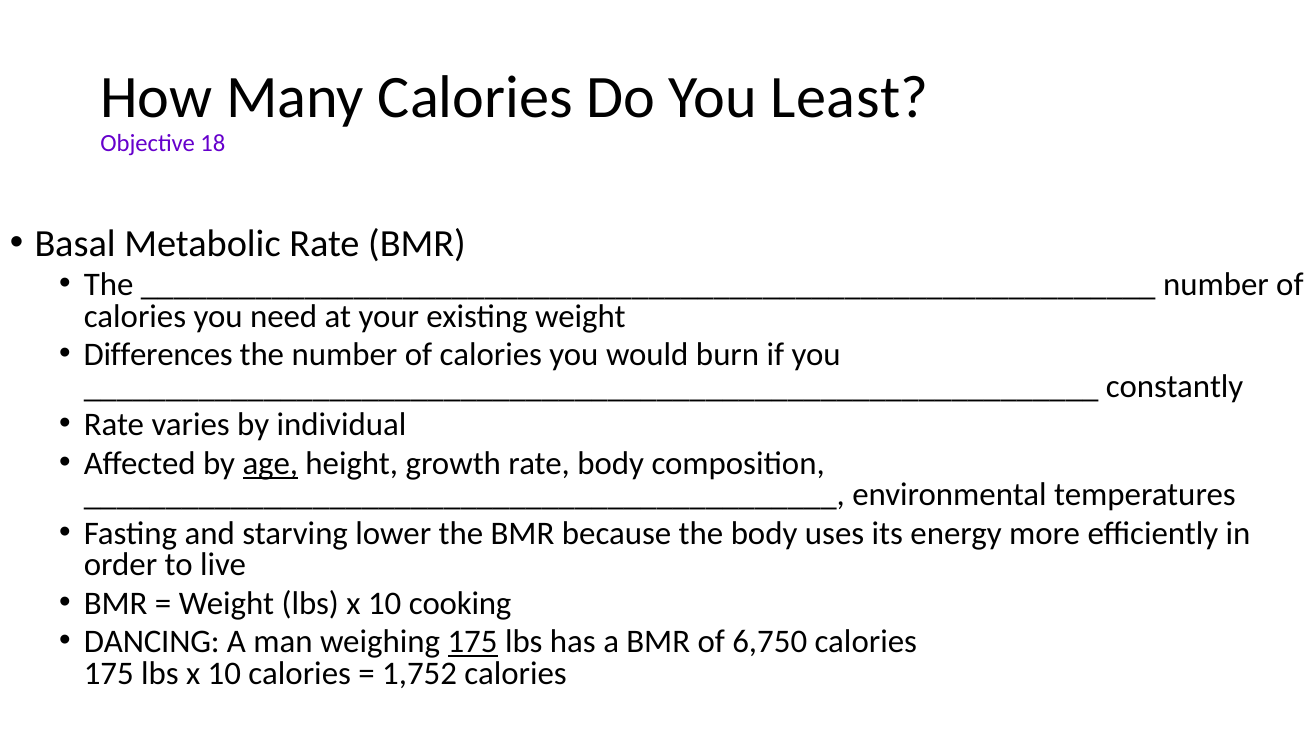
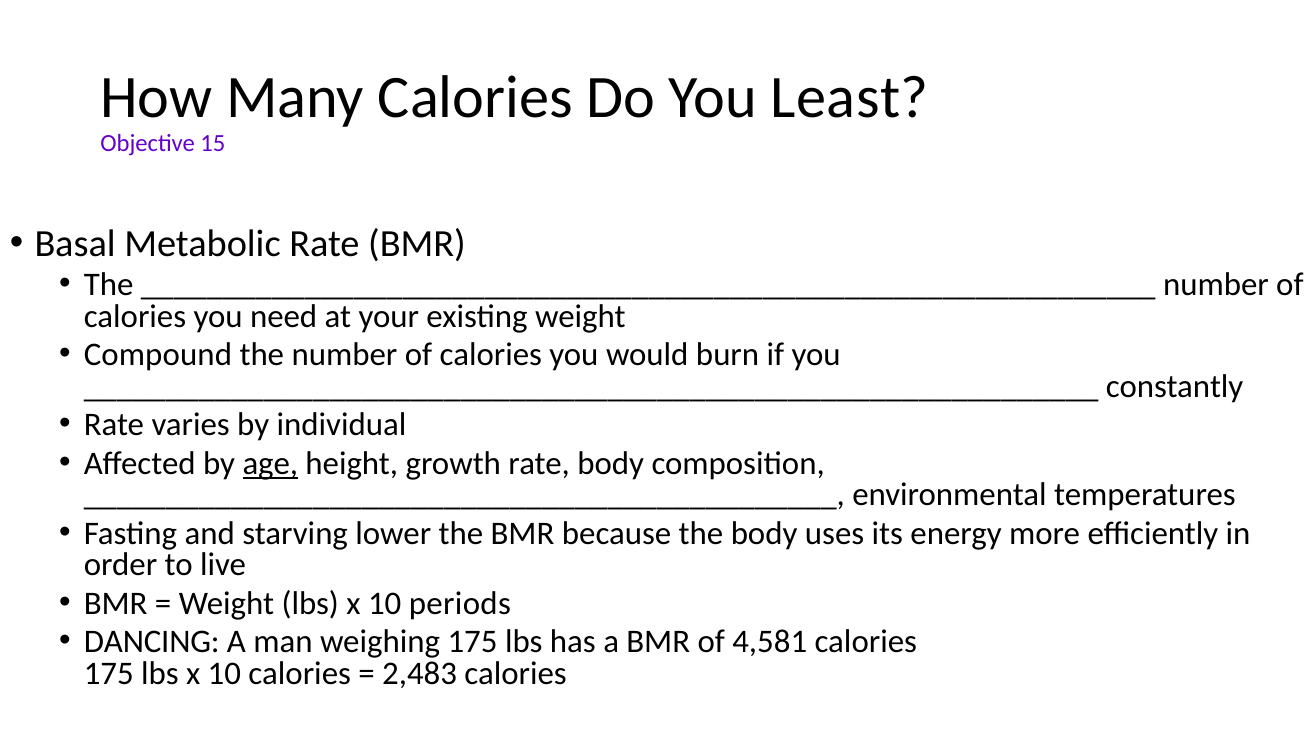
18: 18 -> 15
Differences: Differences -> Compound
cooking: cooking -> periods
175 at (473, 642) underline: present -> none
6,750: 6,750 -> 4,581
1,752: 1,752 -> 2,483
